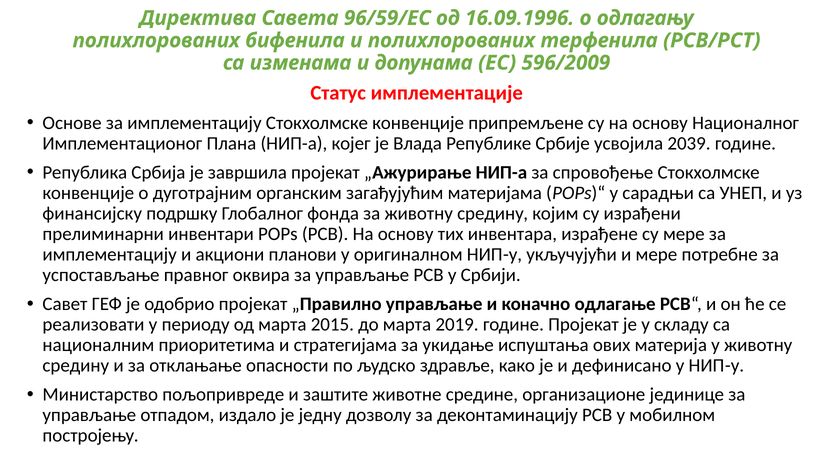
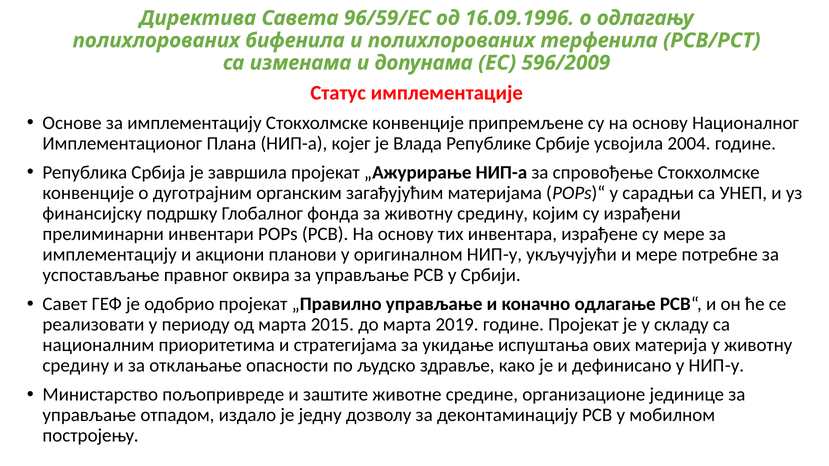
2039: 2039 -> 2004
